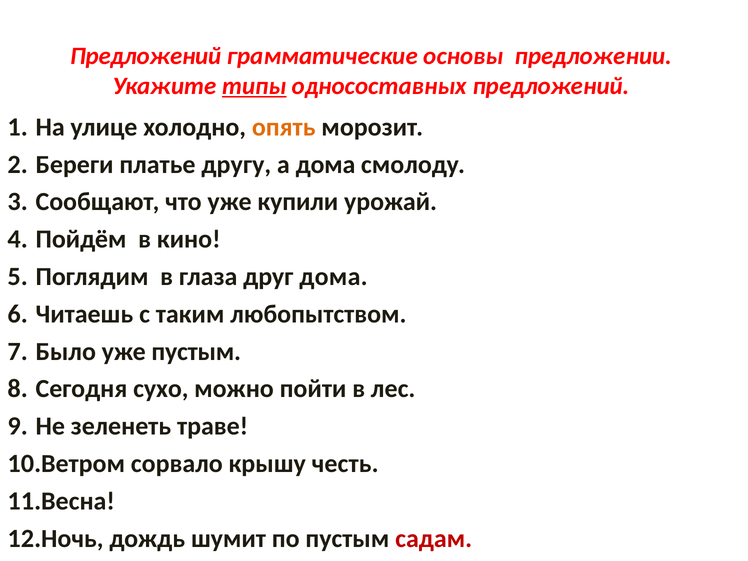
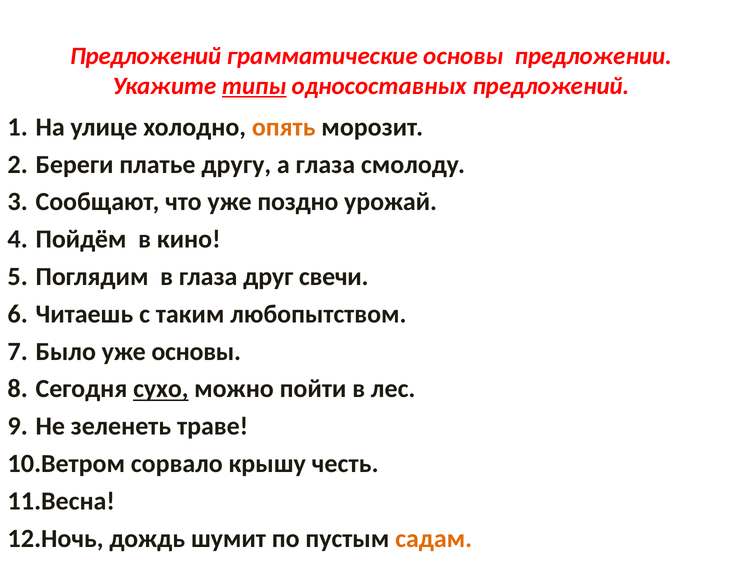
а дома: дома -> глаза
купили: купили -> поздно
друг дома: дома -> свечи
уже пустым: пустым -> основы
сухо underline: none -> present
садам colour: red -> orange
